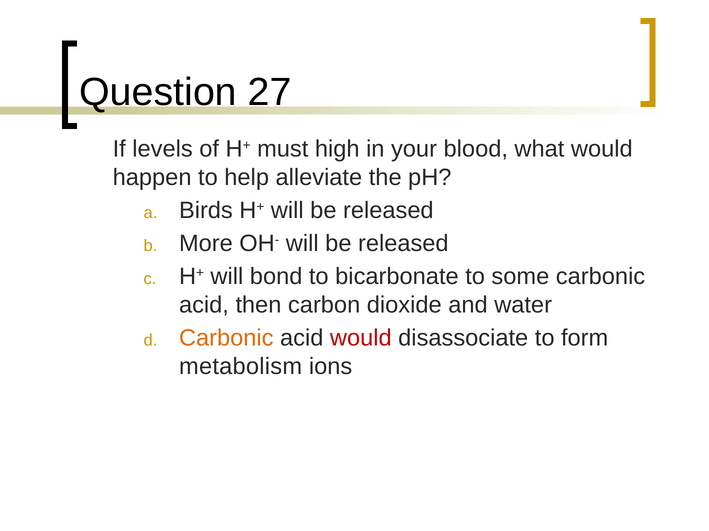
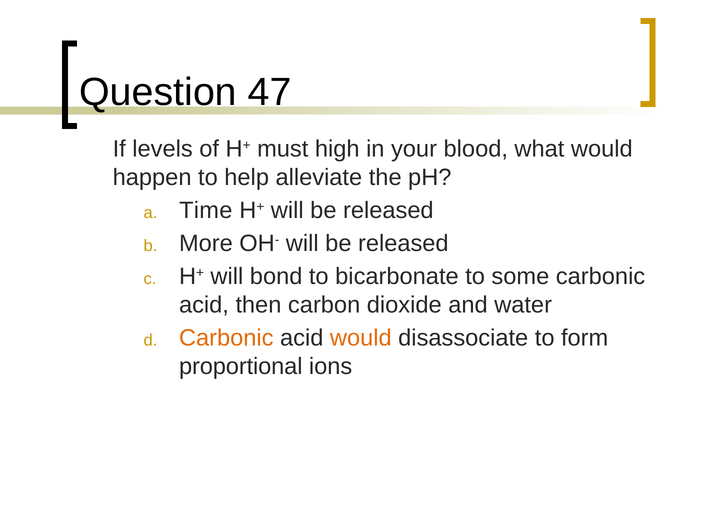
27: 27 -> 47
Birds: Birds -> Time
would at (361, 338) colour: red -> orange
metabolism: metabolism -> proportional
